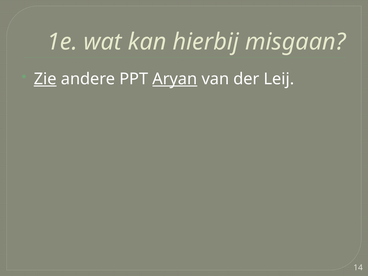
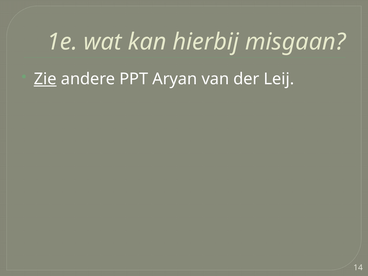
Aryan underline: present -> none
